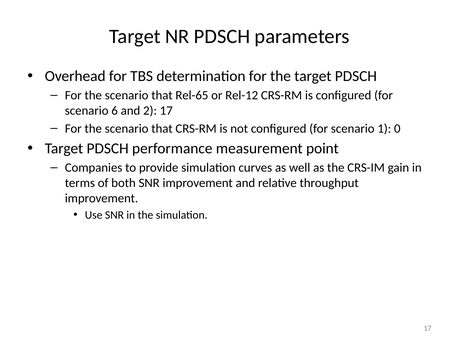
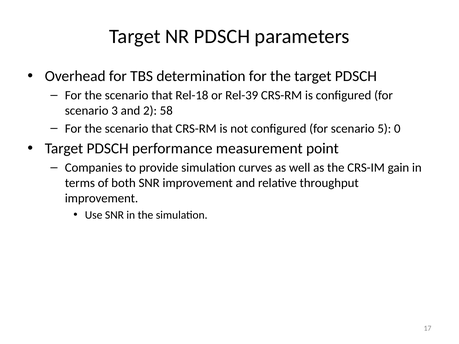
Rel-65: Rel-65 -> Rel-18
Rel-12: Rel-12 -> Rel-39
6: 6 -> 3
2 17: 17 -> 58
1: 1 -> 5
